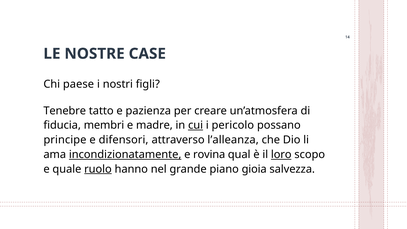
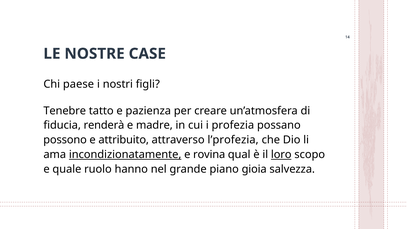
membri: membri -> renderà
cui underline: present -> none
pericolo: pericolo -> profezia
principe: principe -> possono
difensori: difensori -> attribuito
l’alleanza: l’alleanza -> l’profezia
ruolo underline: present -> none
